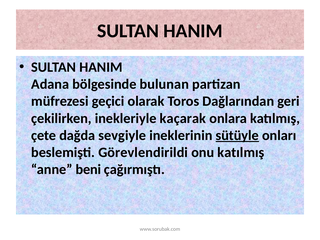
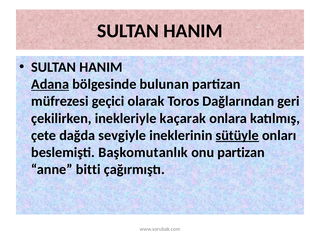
Adana underline: none -> present
Görevlendirildi: Görevlendirildi -> Başkomutanlık
onu katılmış: katılmış -> partizan
beni: beni -> bitti
